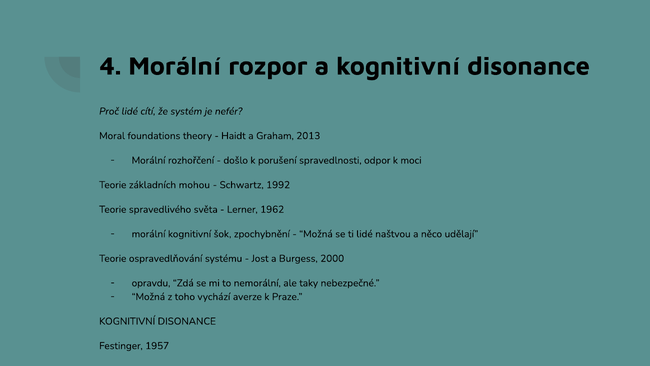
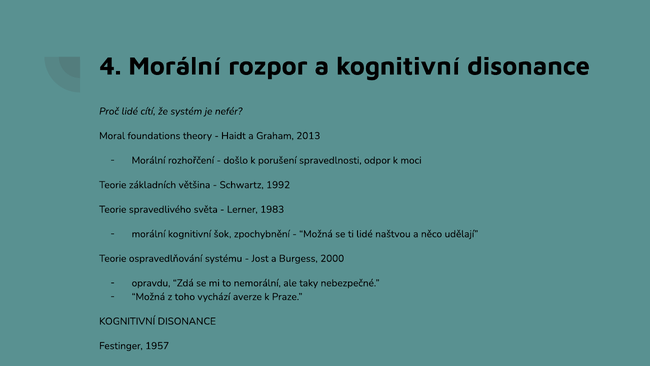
mohou: mohou -> většina
1962: 1962 -> 1983
